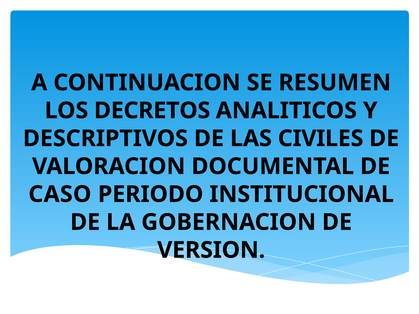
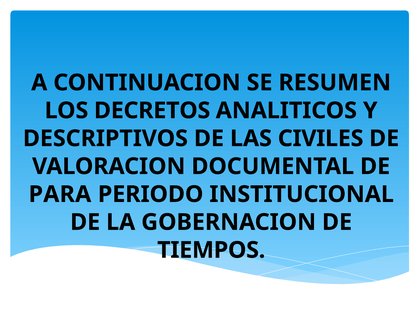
CASO: CASO -> PARA
VERSION: VERSION -> TIEMPOS
